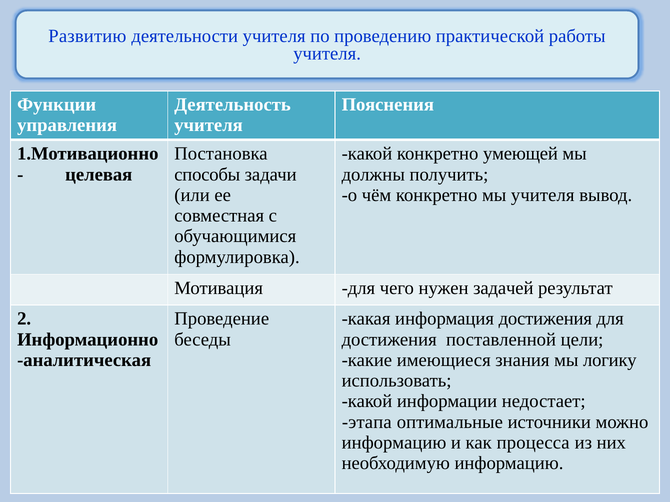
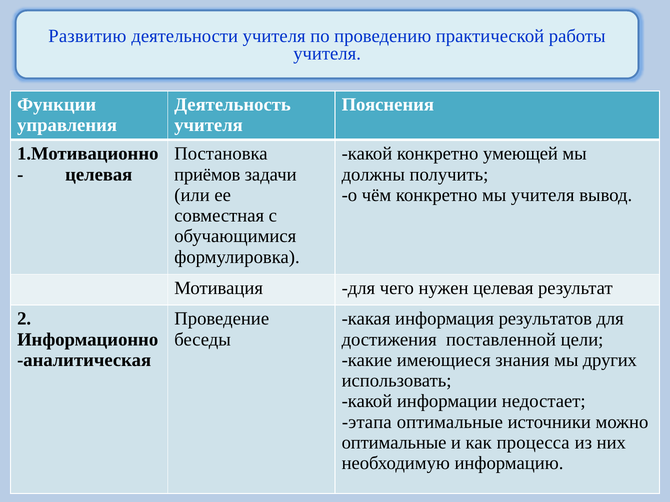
способы: способы -> приёмов
нужен задачей: задачей -> целевая
информация достижения: достижения -> результатов
логику: логику -> других
информацию at (394, 443): информацию -> оптимальные
